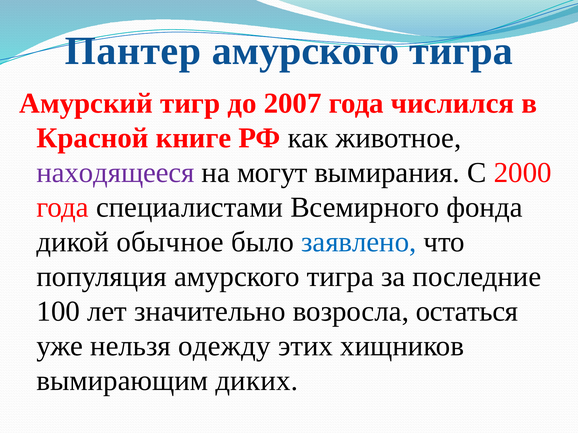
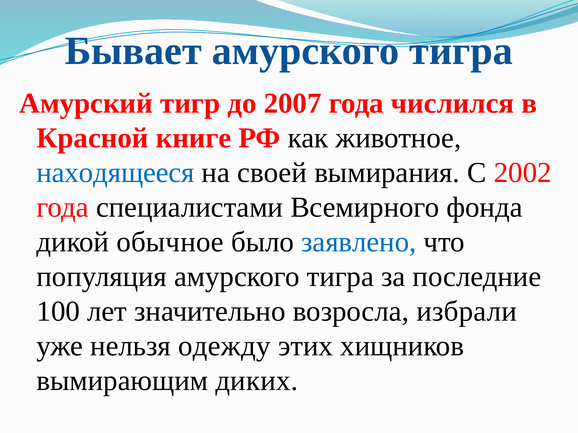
Пантер: Пантер -> Бывает
находящееся colour: purple -> blue
могут: могут -> своей
2000: 2000 -> 2002
остаться: остаться -> избрали
